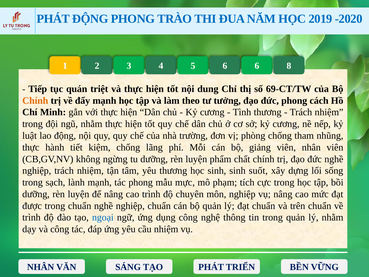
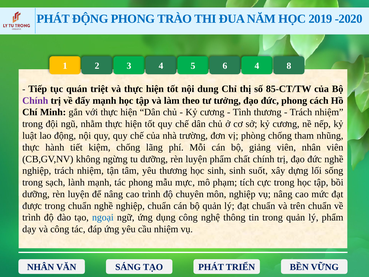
6 6: 6 -> 4
69-CT/TW: 69-CT/TW -> 85-CT/TW
Chính at (35, 101) colour: orange -> purple
lý nhằm: nhằm -> phẩm
